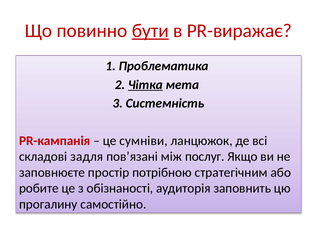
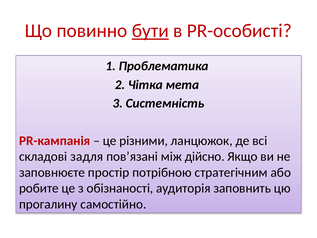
PR-виражає: PR-виражає -> PR-особисті
Чітка underline: present -> none
сумніви: сумніви -> різними
послуг: послуг -> дійсно
